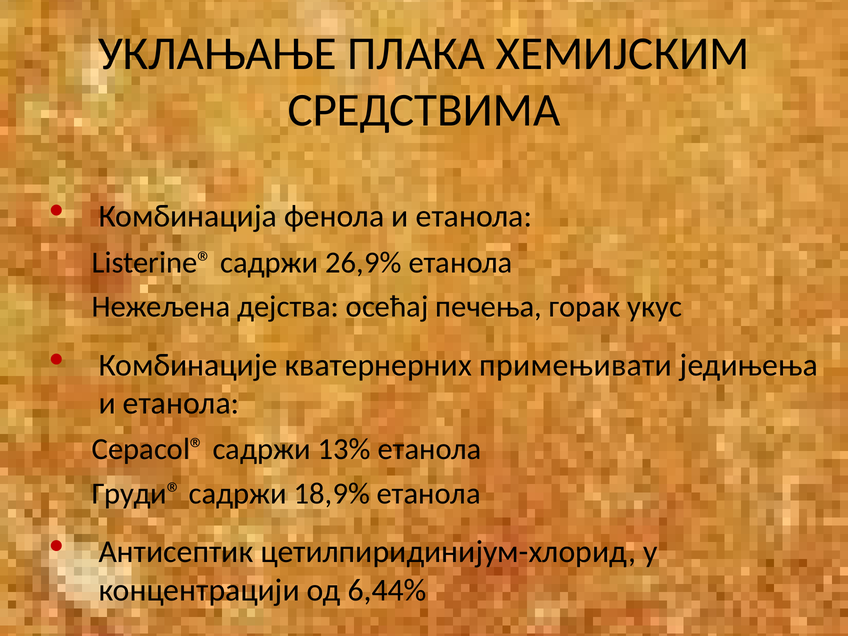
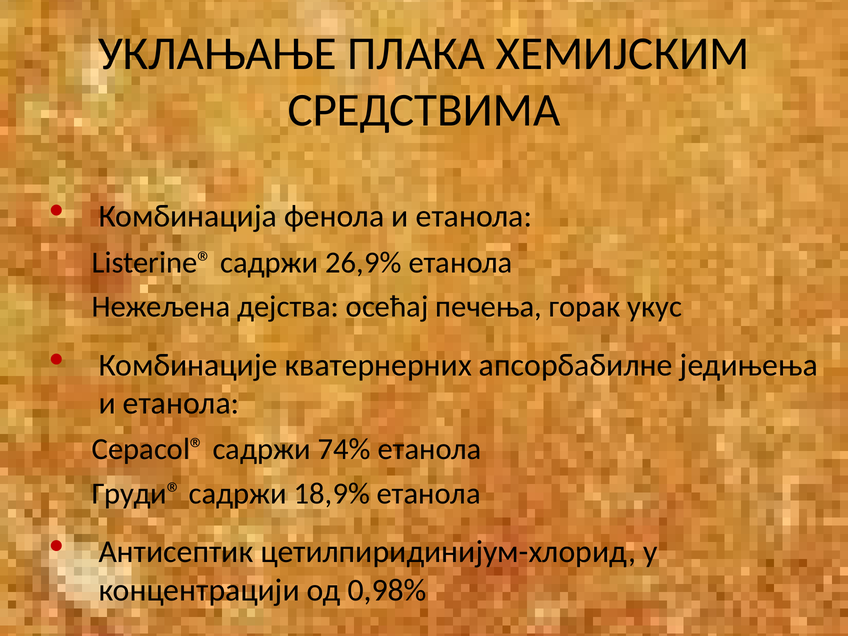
примењивати: примењивати -> апсорбабилне
13%: 13% -> 74%
6,44%: 6,44% -> 0,98%
